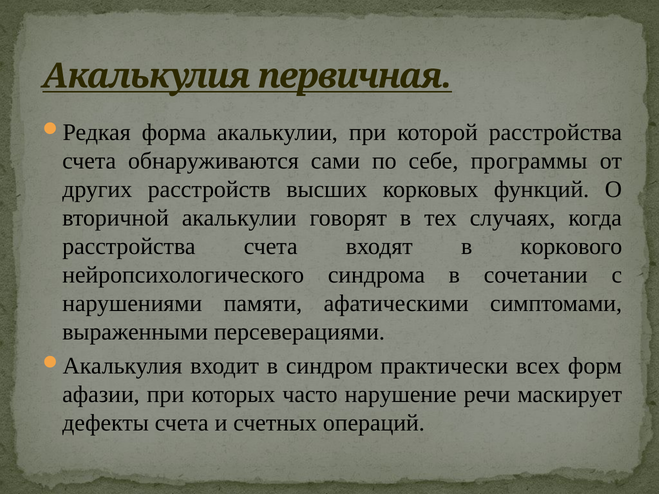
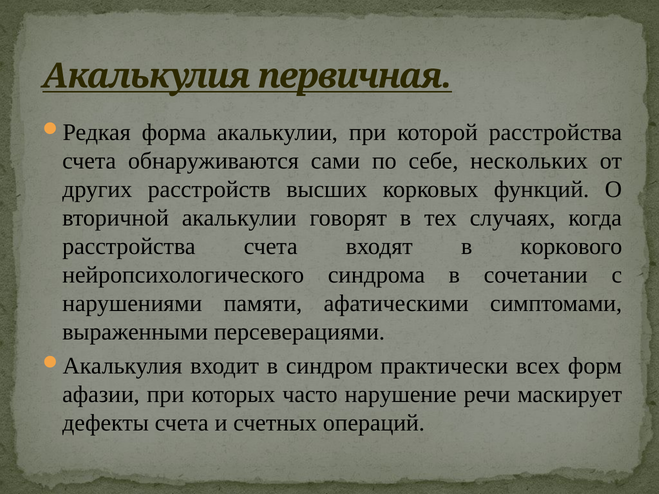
программы: программы -> нескольких
